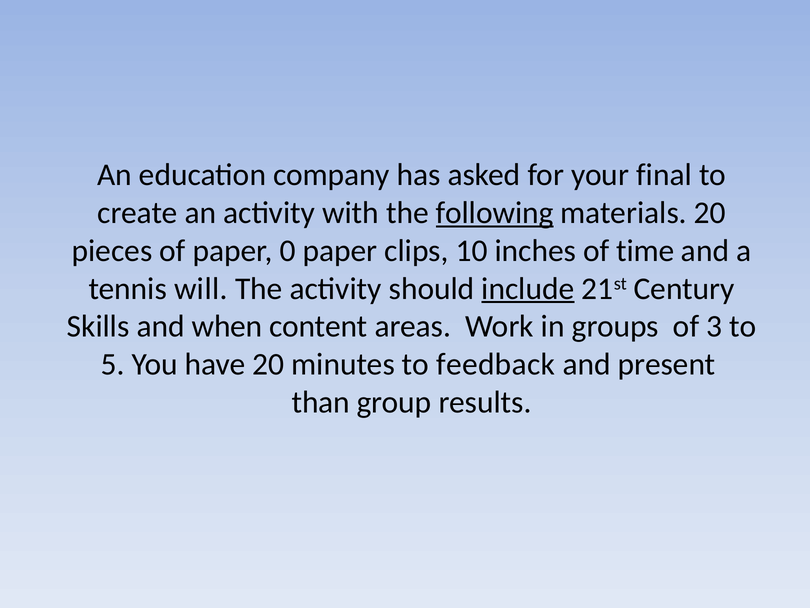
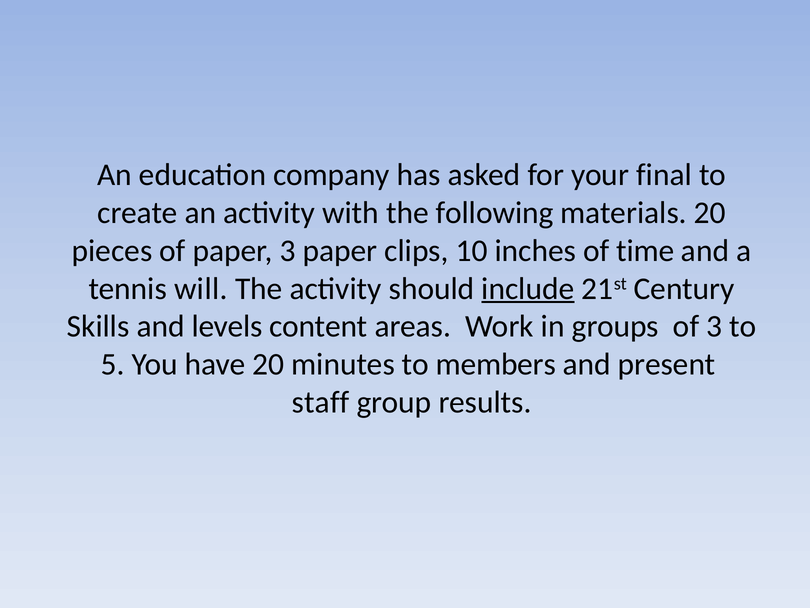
following underline: present -> none
paper 0: 0 -> 3
when: when -> levels
feedback: feedback -> members
than: than -> staff
